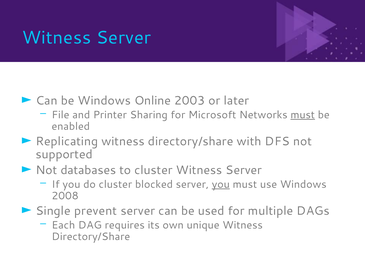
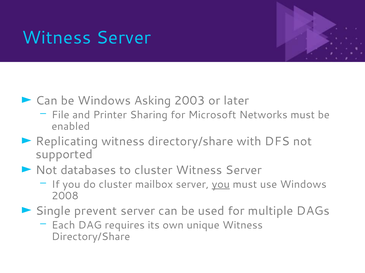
Online: Online -> Asking
must at (303, 115) underline: present -> none
blocked: blocked -> mailbox
